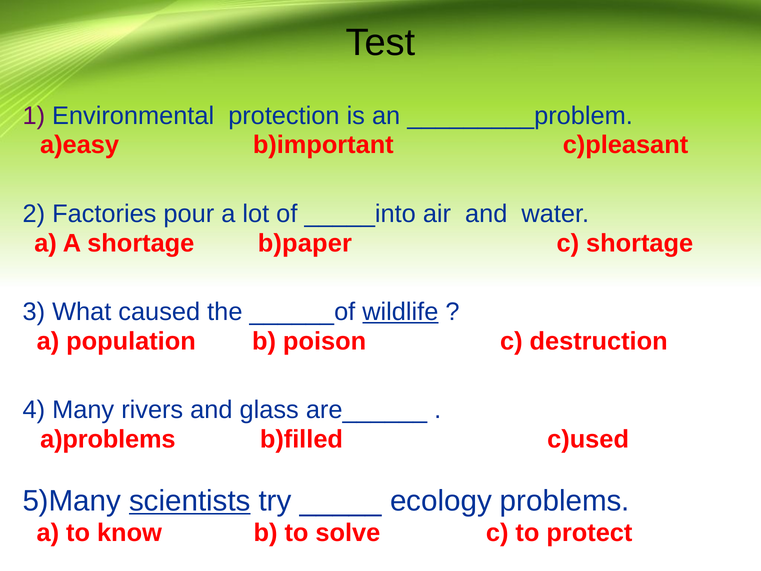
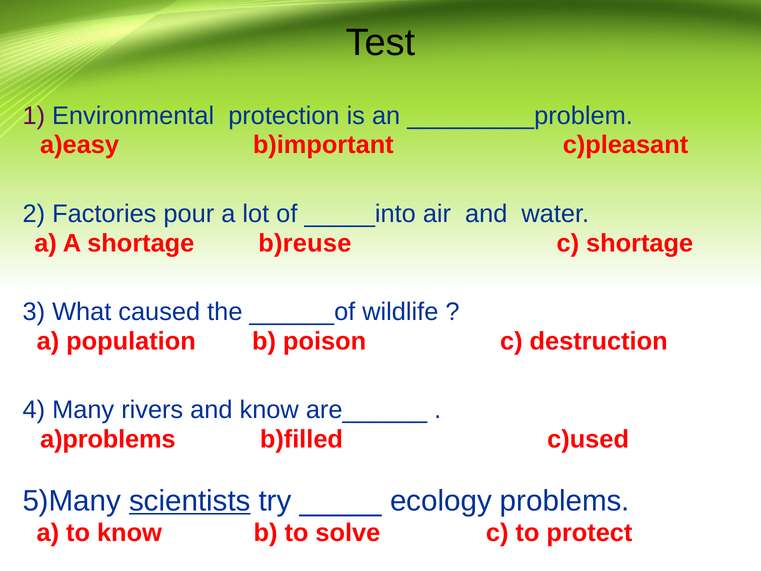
b)paper: b)paper -> b)reuse
wildlife underline: present -> none
and glass: glass -> know
